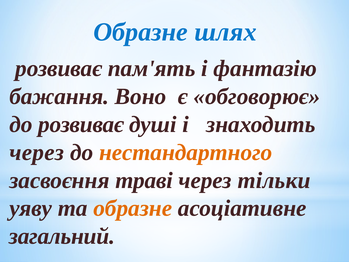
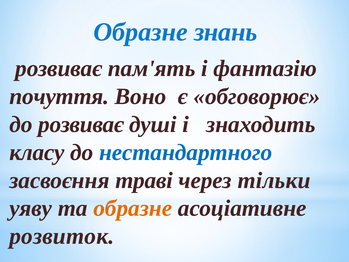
шлях: шлях -> знань
бажання: бажання -> почуття
через at (37, 152): через -> класу
нестандартного colour: orange -> blue
загальний: загальний -> розвиток
